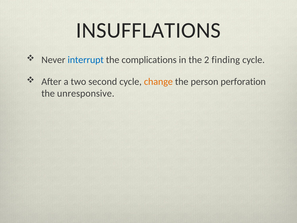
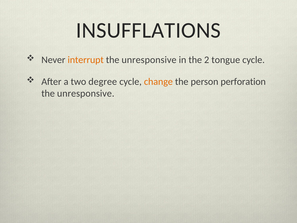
interrupt colour: blue -> orange
complications at (149, 60): complications -> unresponsive
finding: finding -> tongue
second: second -> degree
